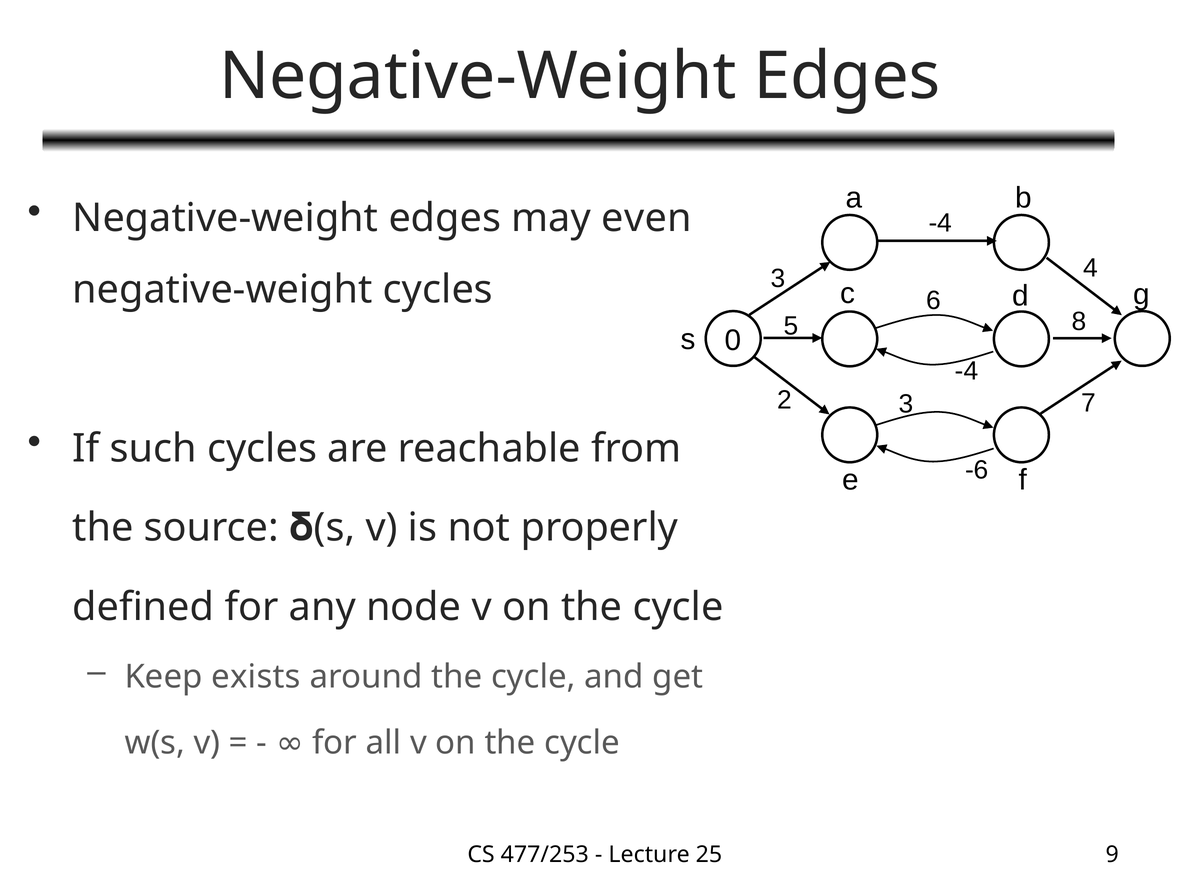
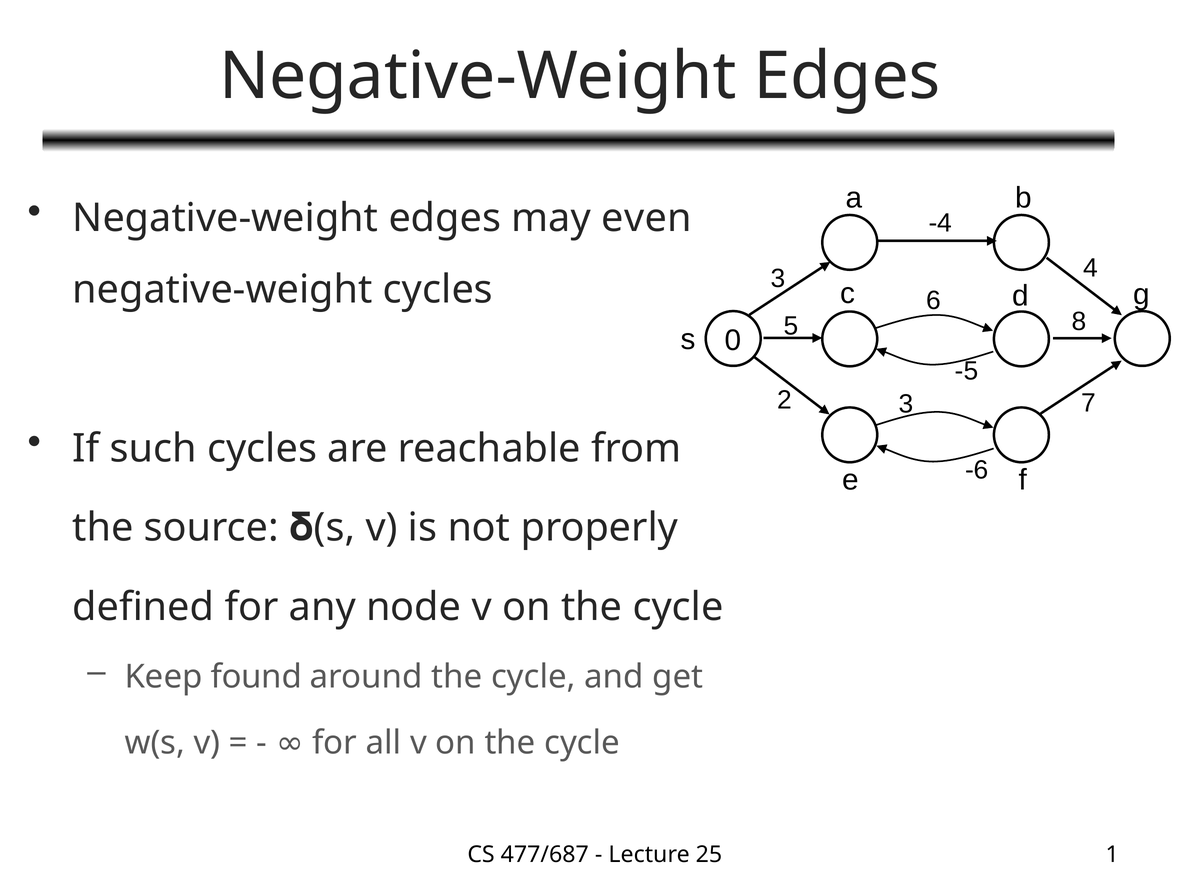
-4 at (967, 371): -4 -> -5
exists: exists -> found
477/253: 477/253 -> 477/687
9: 9 -> 1
